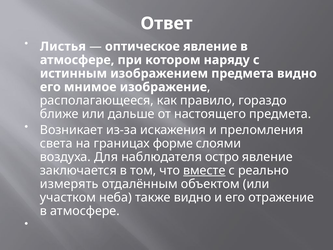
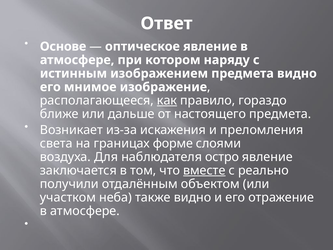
Листья: Листья -> Основе
как underline: none -> present
измерять: измерять -> получили
